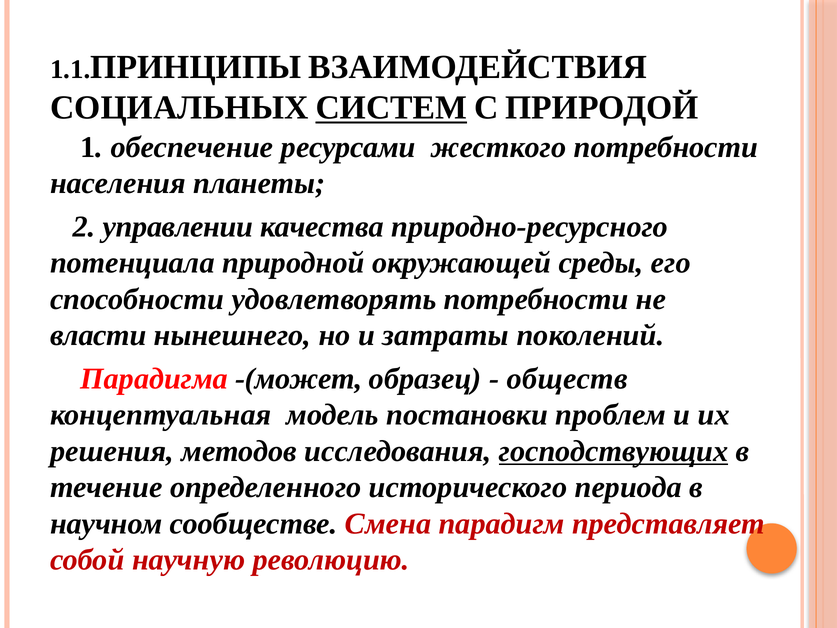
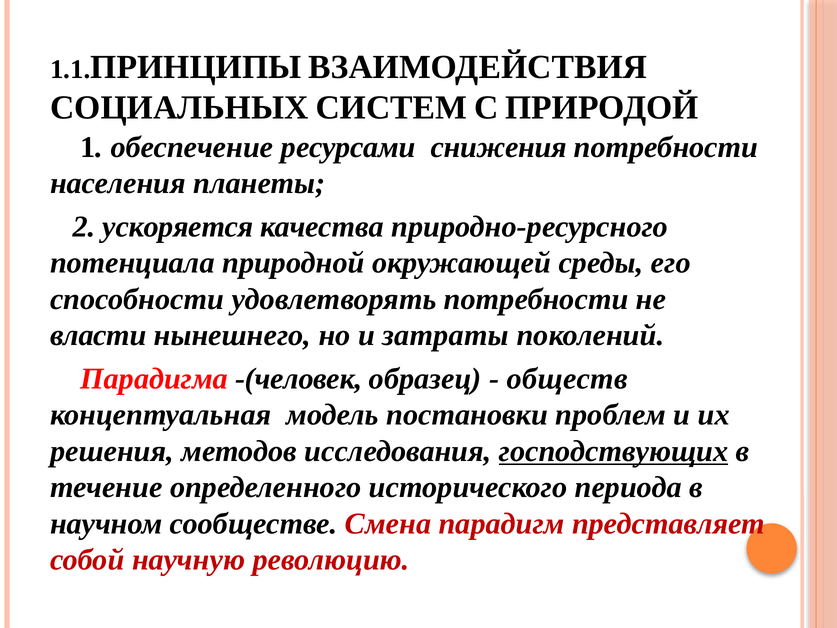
СИСТЕМ underline: present -> none
жесткого: жесткого -> снижения
управлении: управлении -> ускоряется
-(может: -(может -> -(человек
